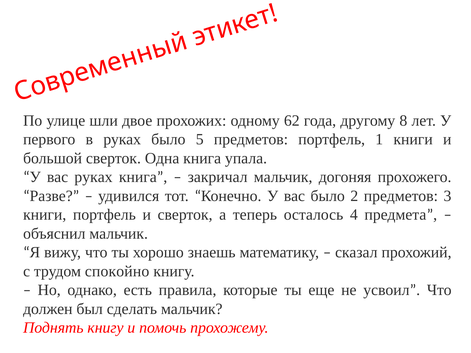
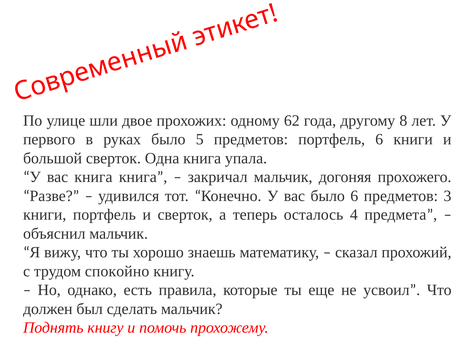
портфель 1: 1 -> 6
вас руках: руках -> книга
было 2: 2 -> 6
